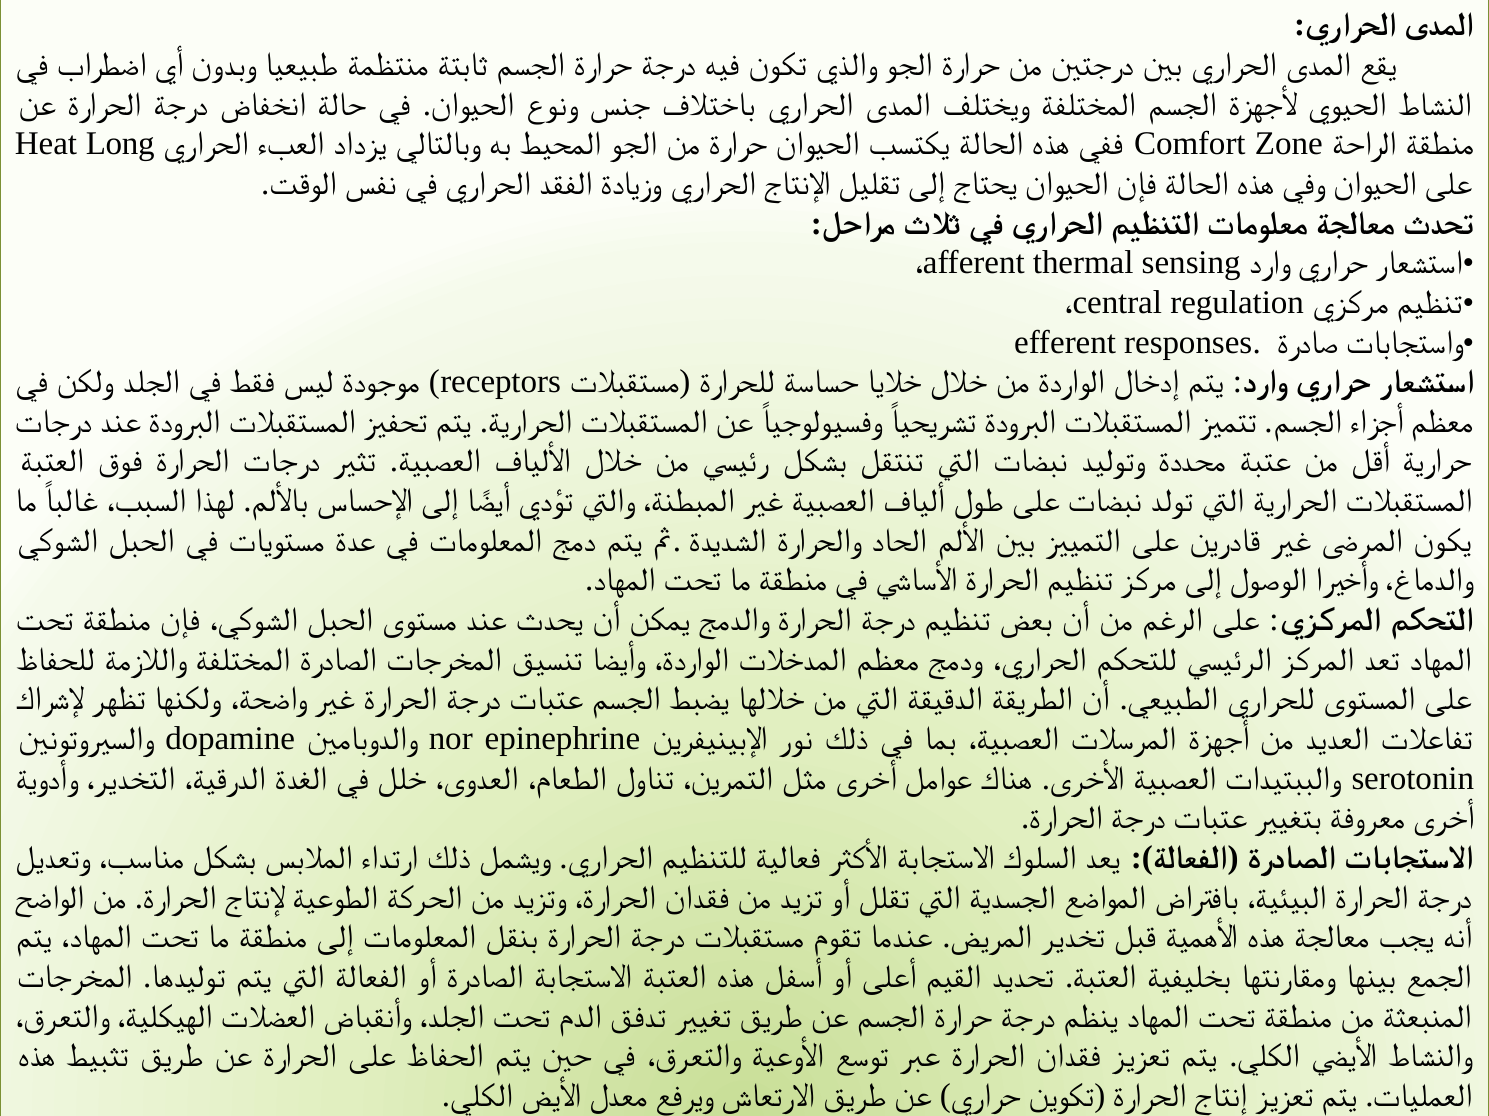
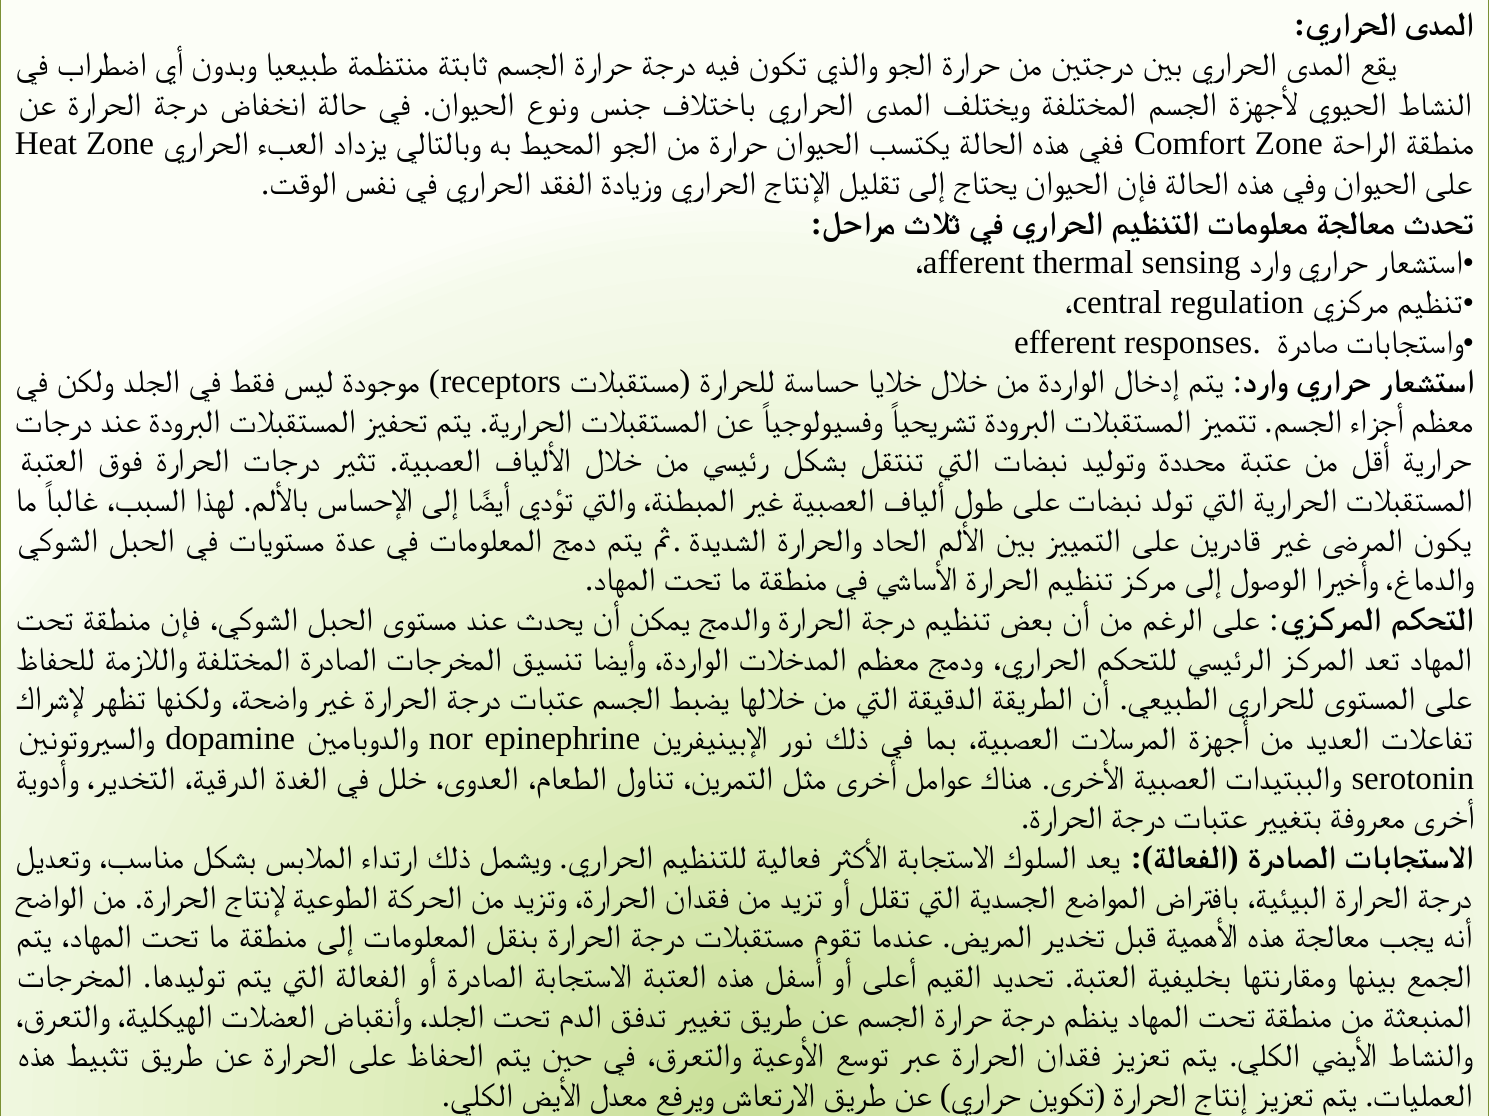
Heat Long: Long -> Zone
